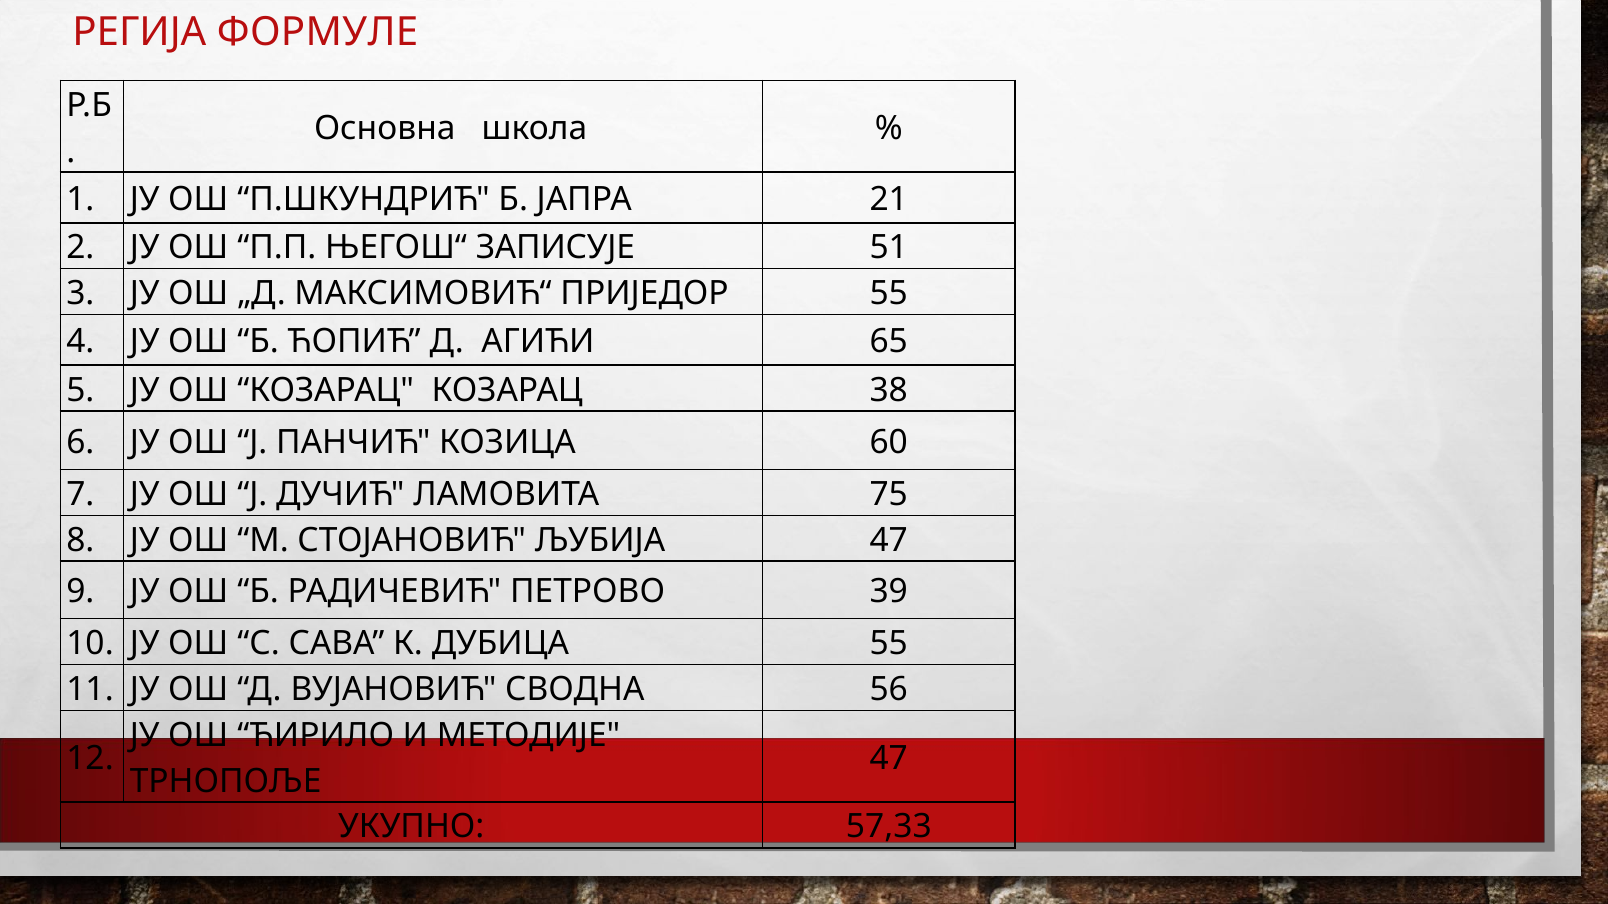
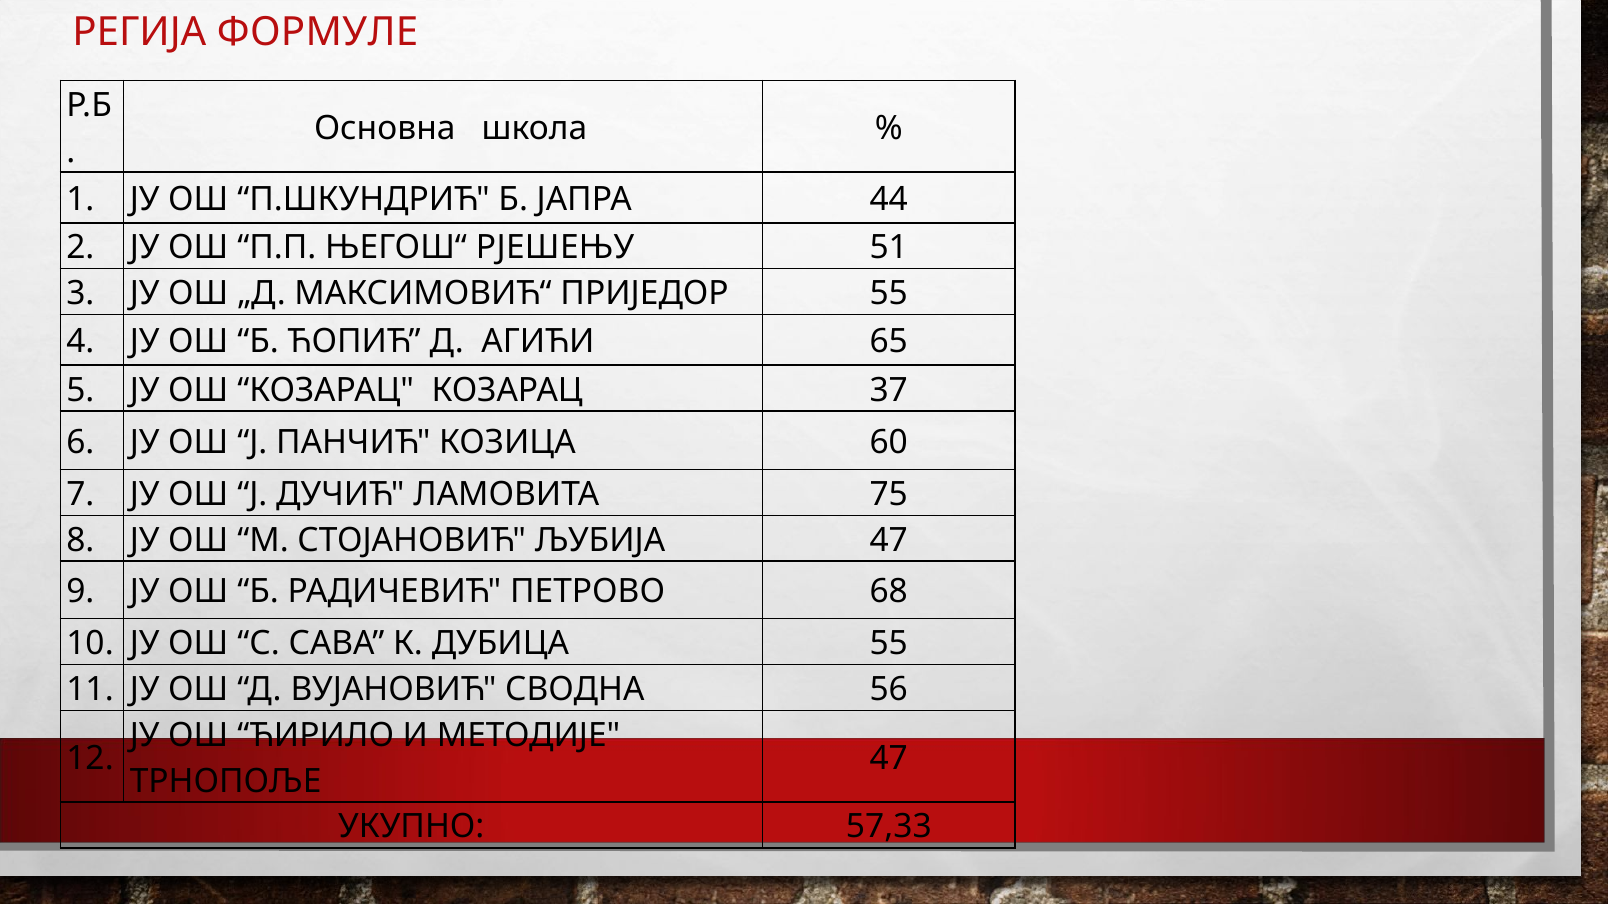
21: 21 -> 44
ЗАПИСУЈЕ: ЗАПИСУЈЕ -> РЈЕШЕЊУ
38: 38 -> 37
39: 39 -> 68
